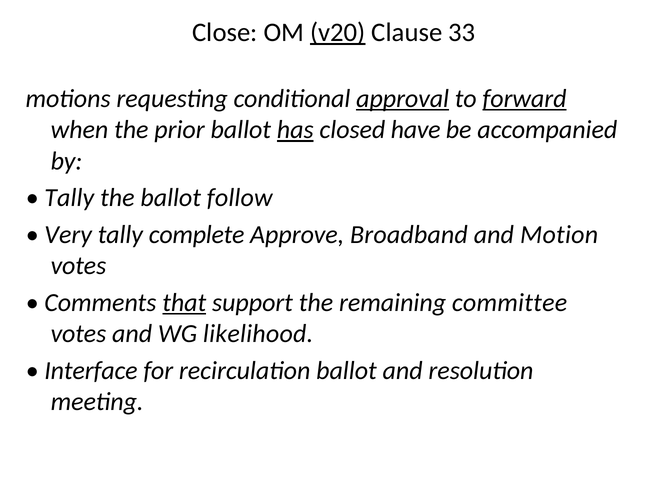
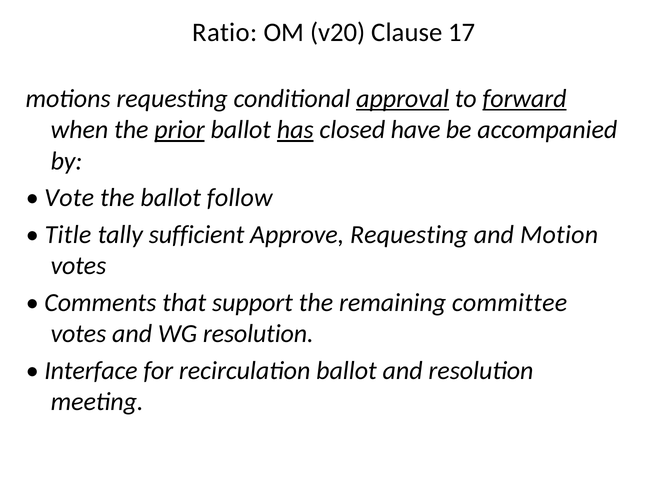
Close: Close -> Ratio
v20 underline: present -> none
33: 33 -> 17
prior underline: none -> present
Tally at (69, 198): Tally -> Vote
Very: Very -> Title
complete: complete -> sufficient
Approve Broadband: Broadband -> Requesting
that underline: present -> none
WG likelihood: likelihood -> resolution
